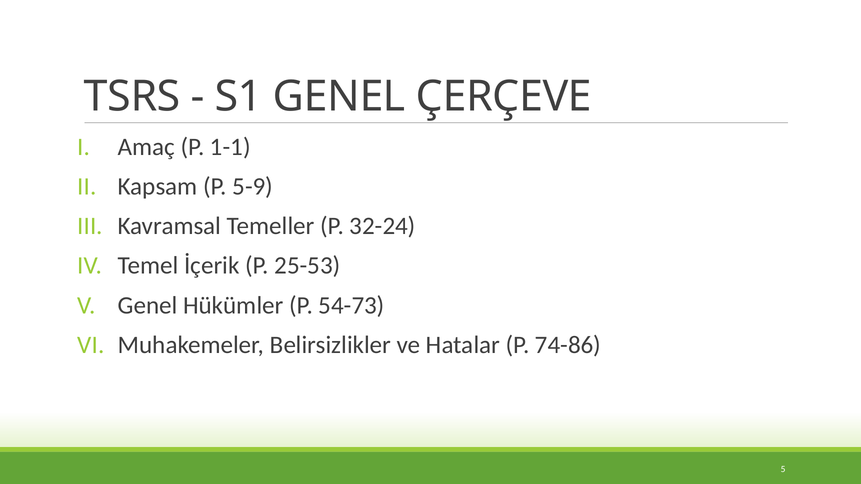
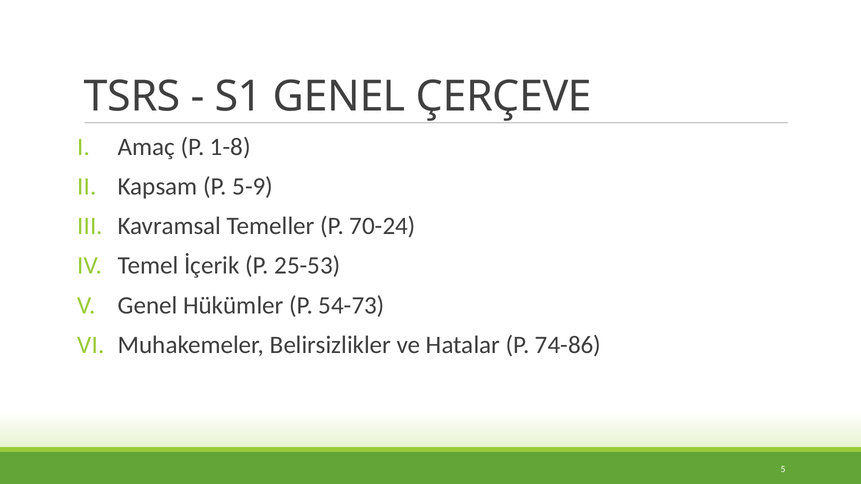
1-1: 1-1 -> 1-8
32-24: 32-24 -> 70-24
